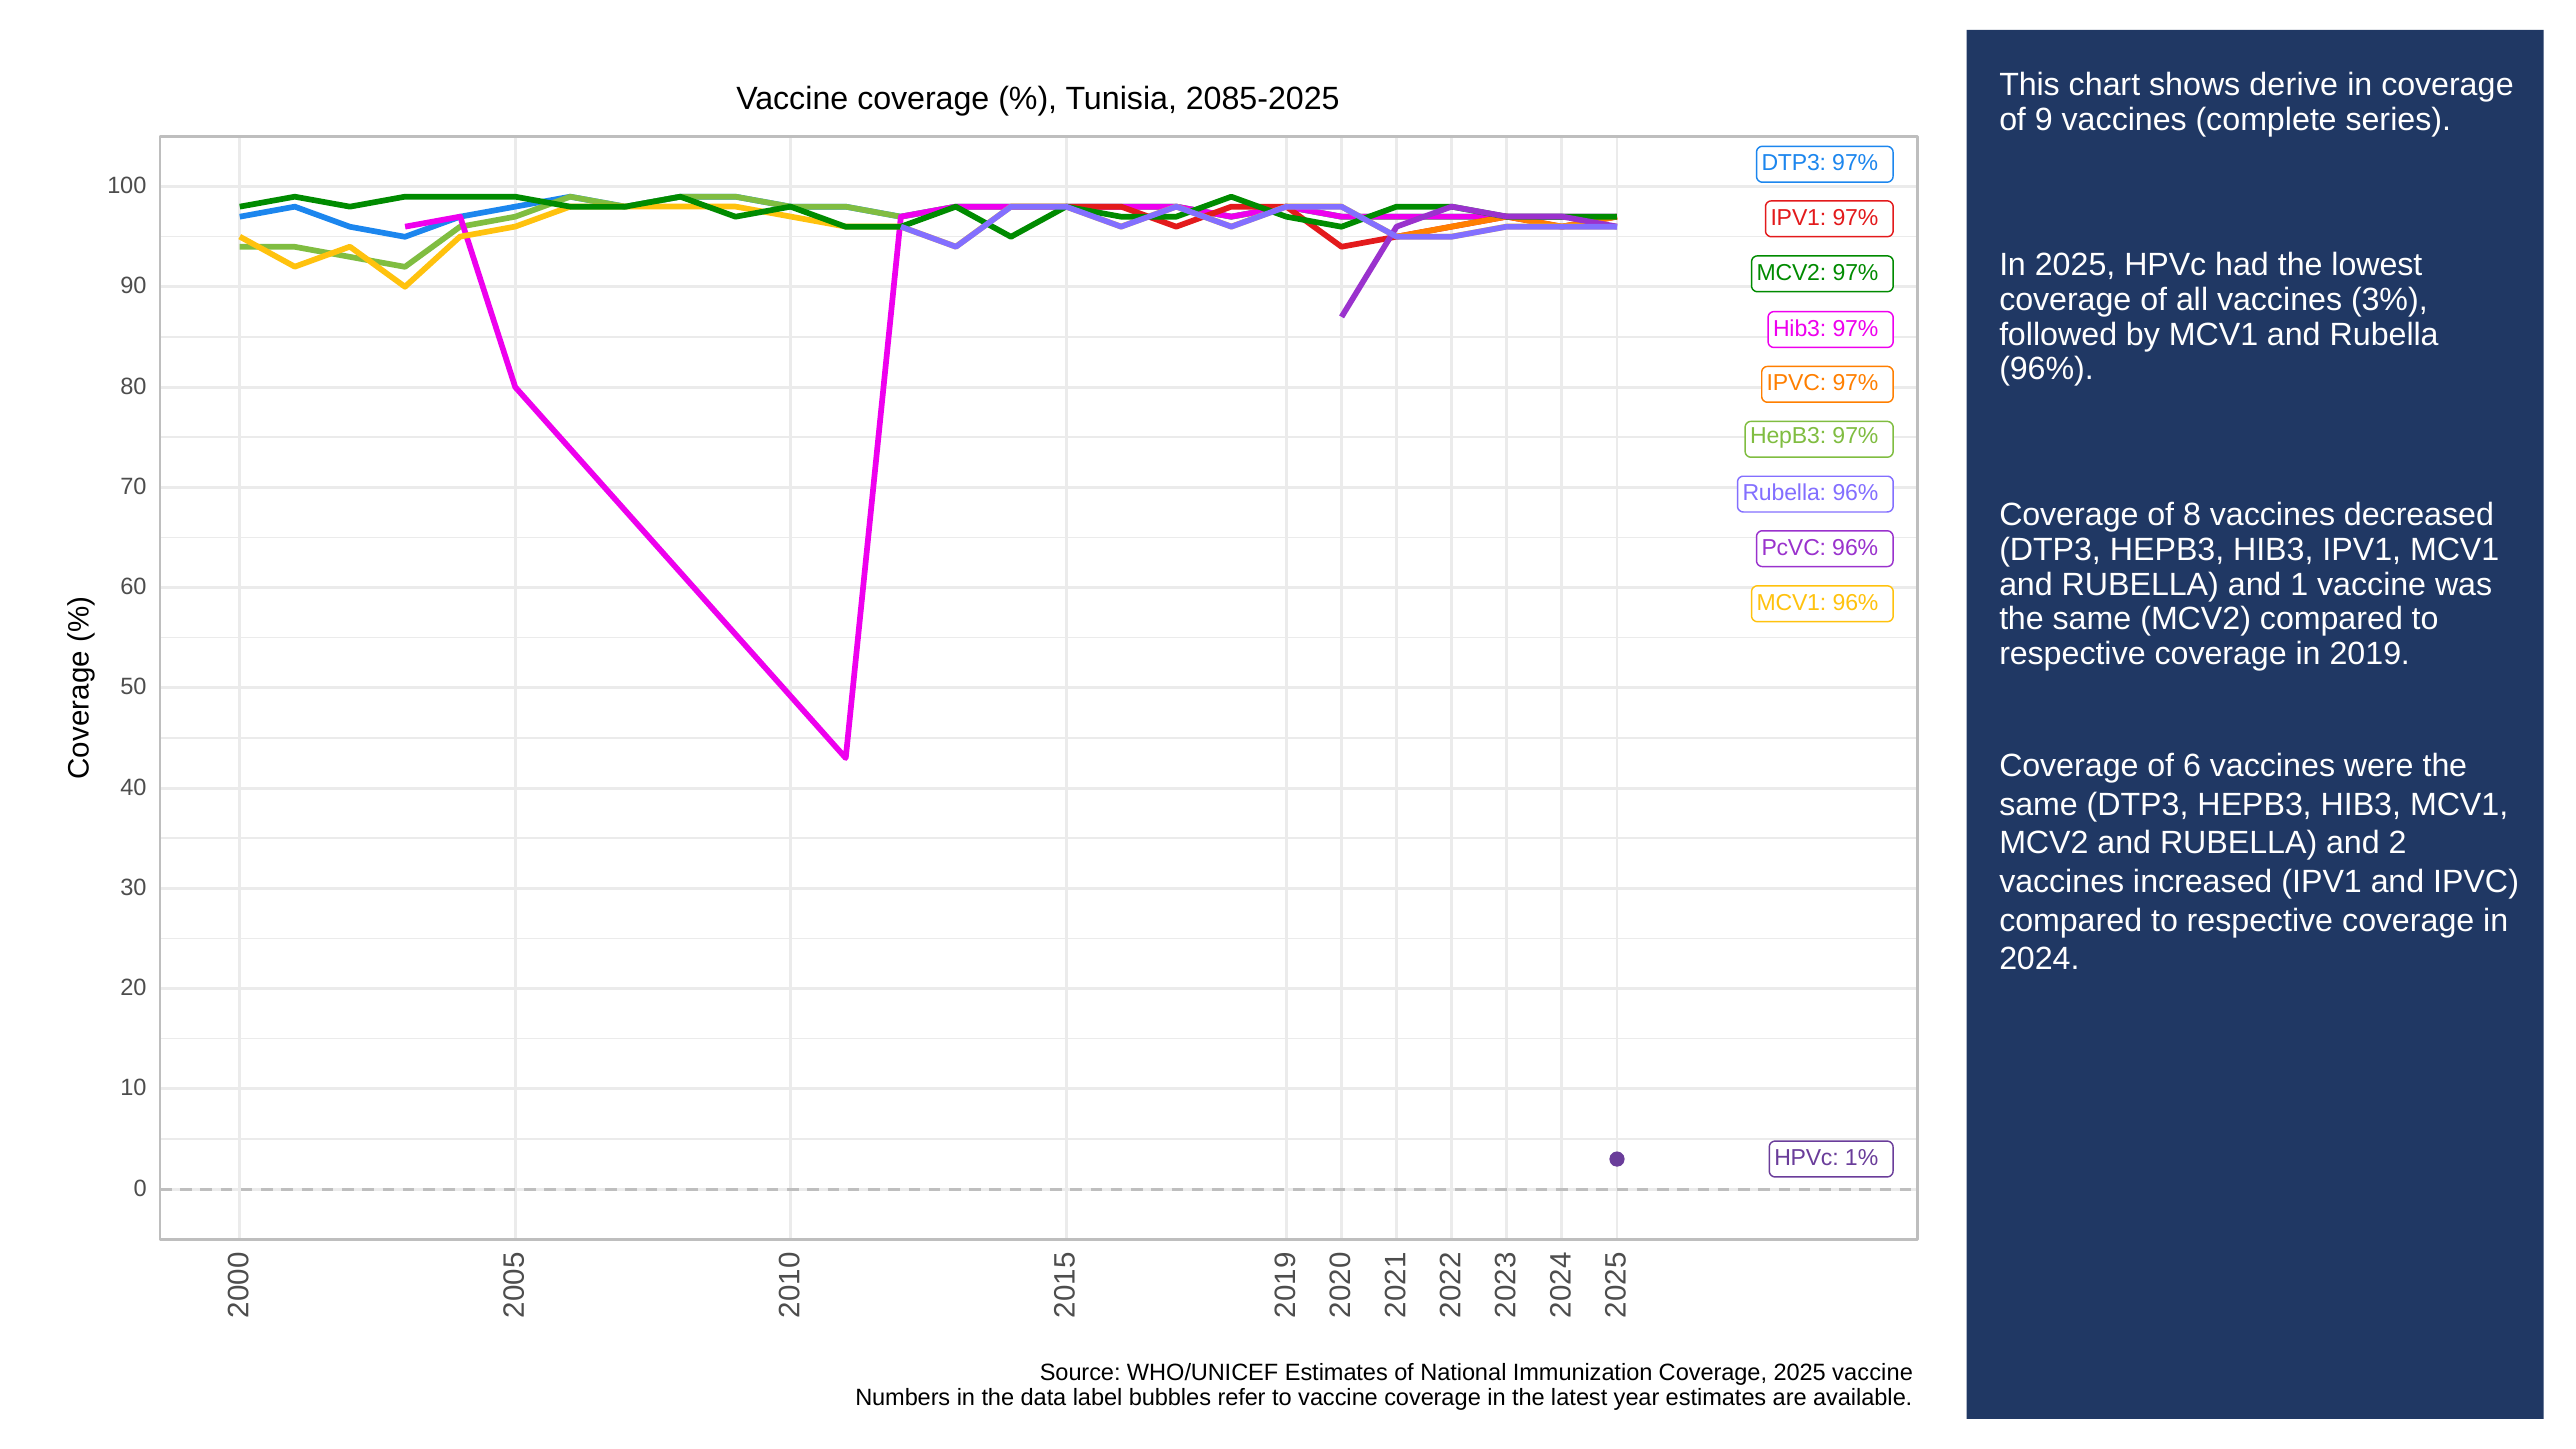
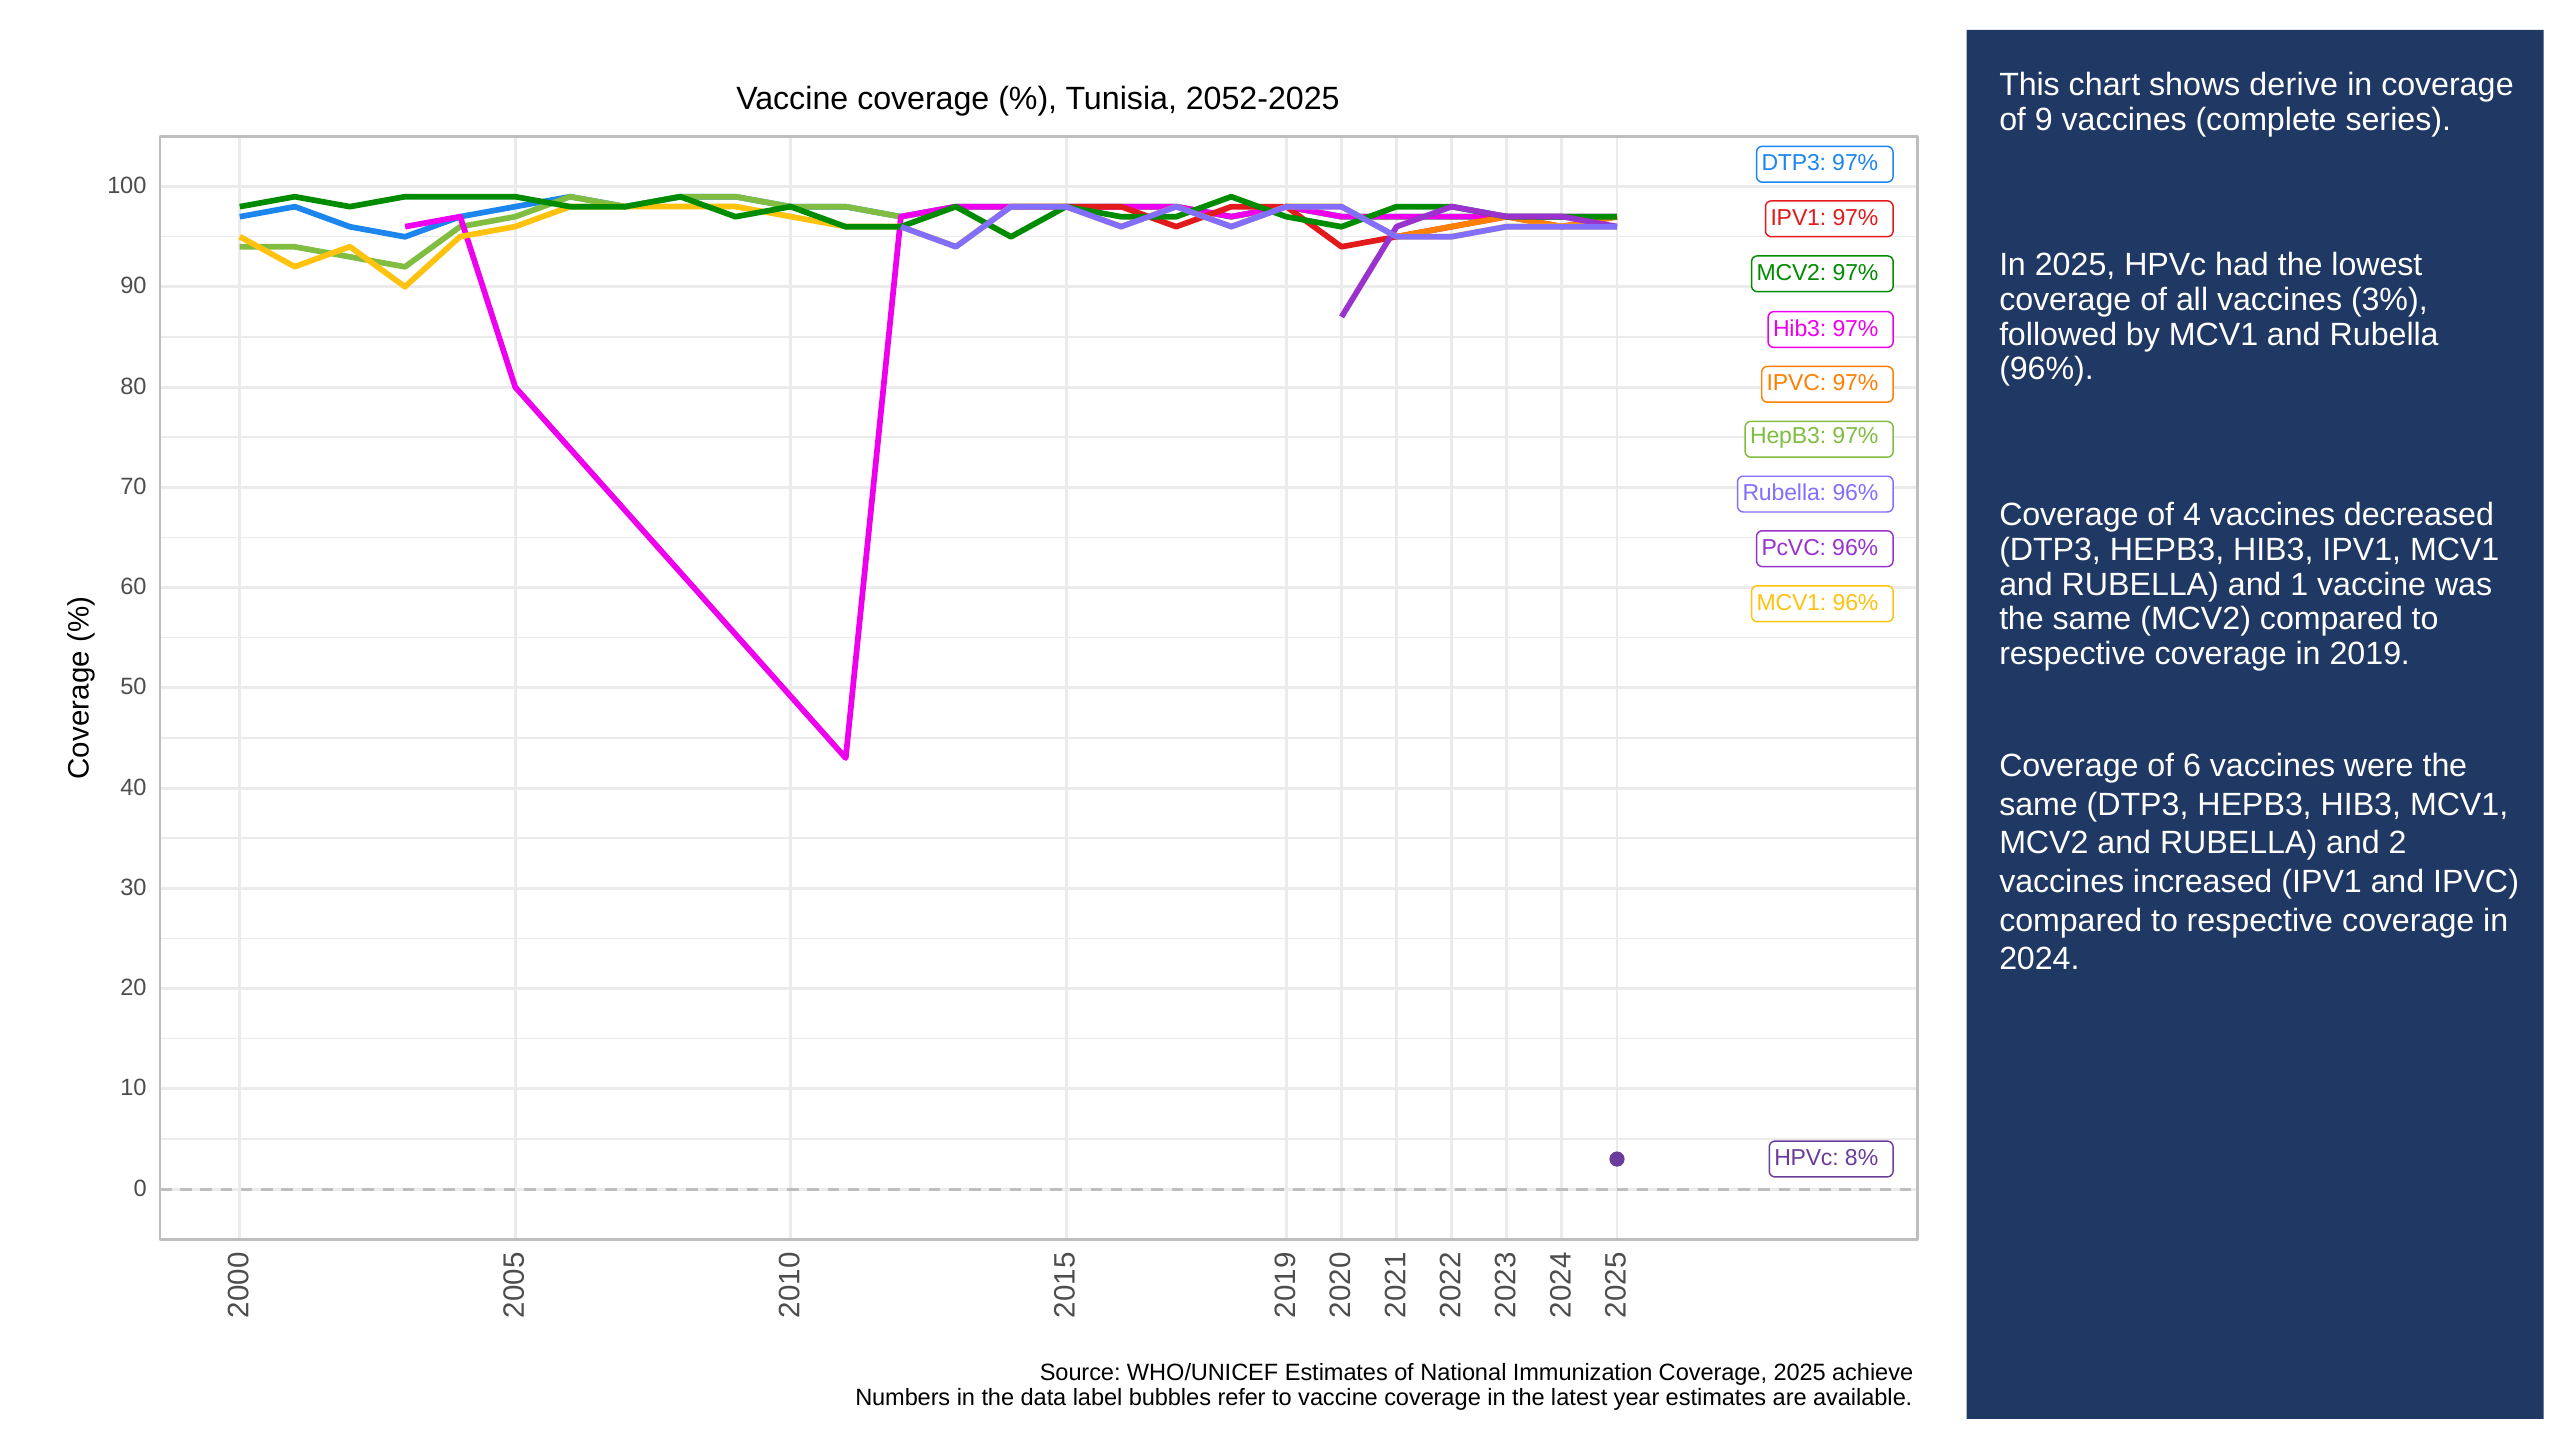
2085-2025: 2085-2025 -> 2052-2025
of 8: 8 -> 4
1%: 1% -> 8%
2025 vaccine: vaccine -> achieve
